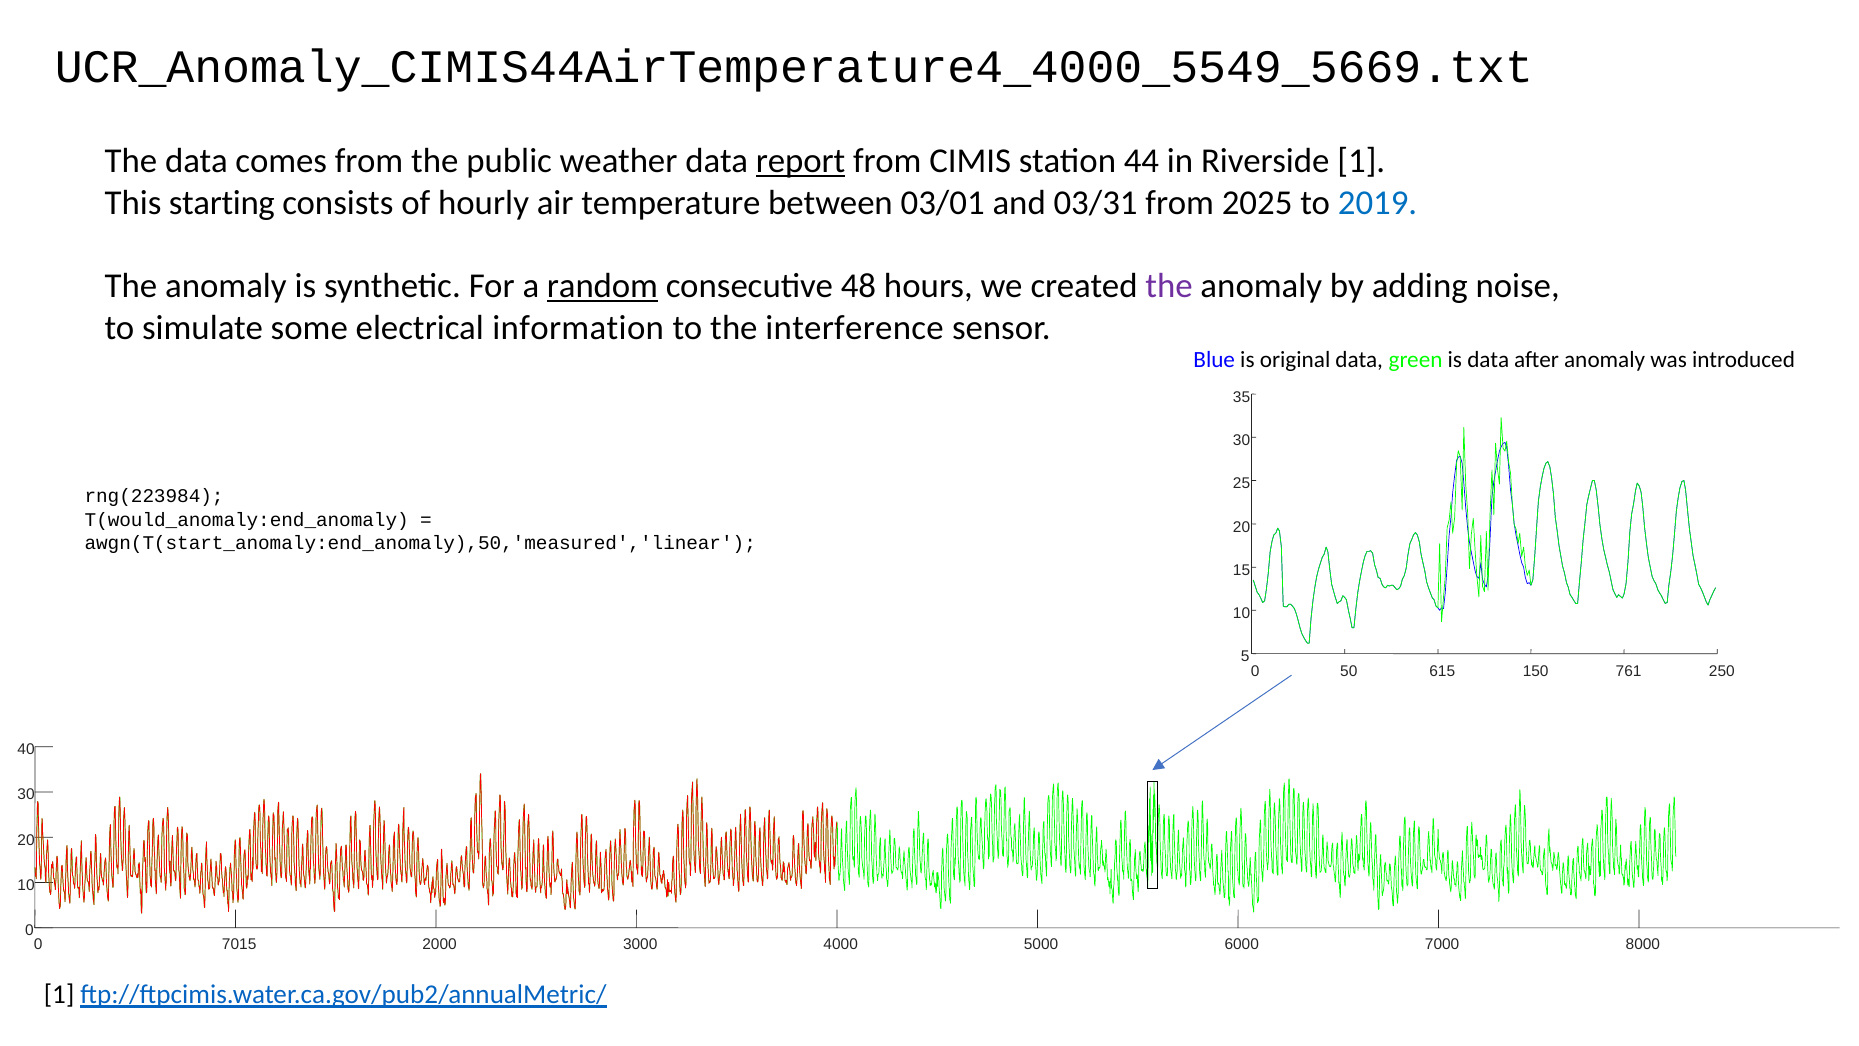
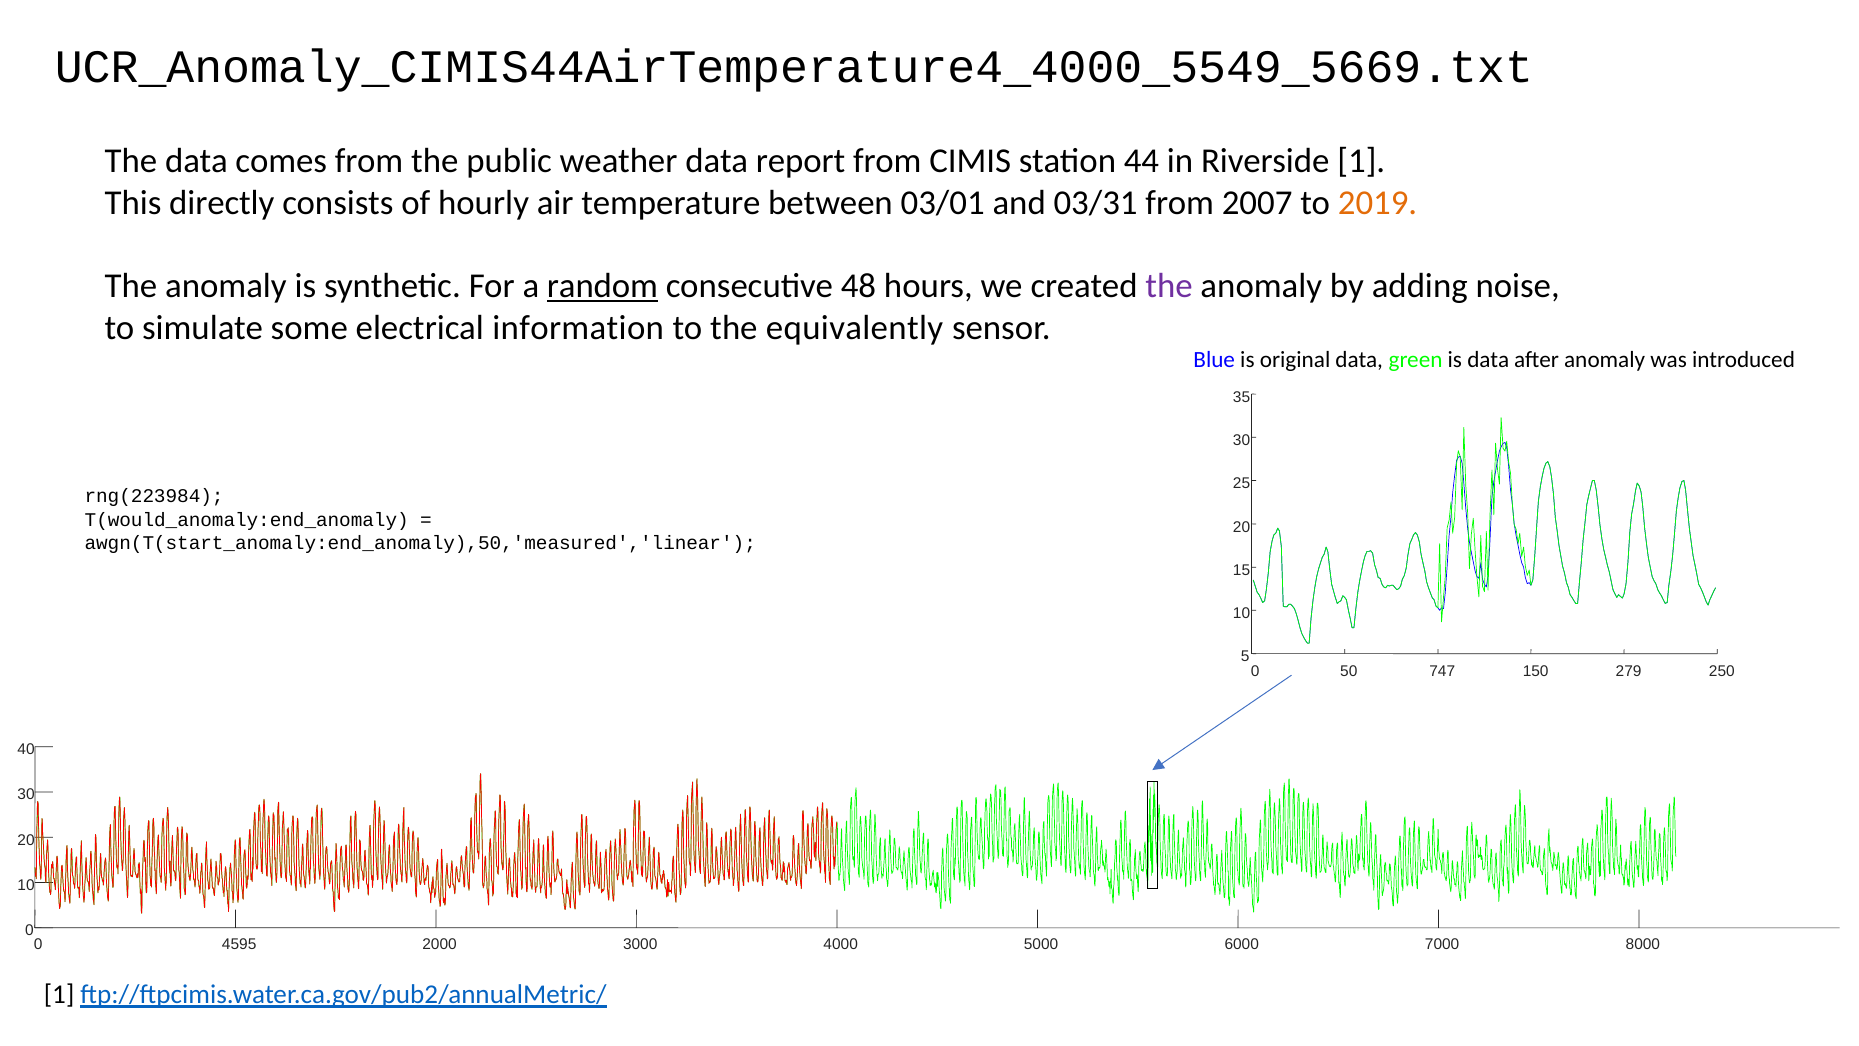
report underline: present -> none
starting: starting -> directly
2025: 2025 -> 2007
2019 colour: blue -> orange
interference: interference -> equivalently
615: 615 -> 747
761: 761 -> 279
7015: 7015 -> 4595
